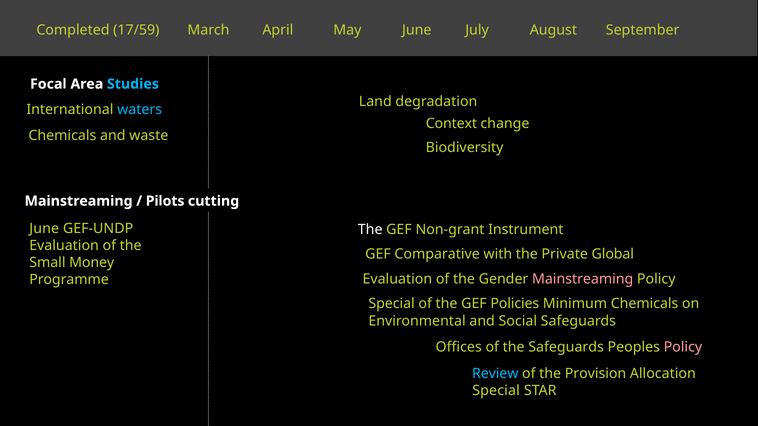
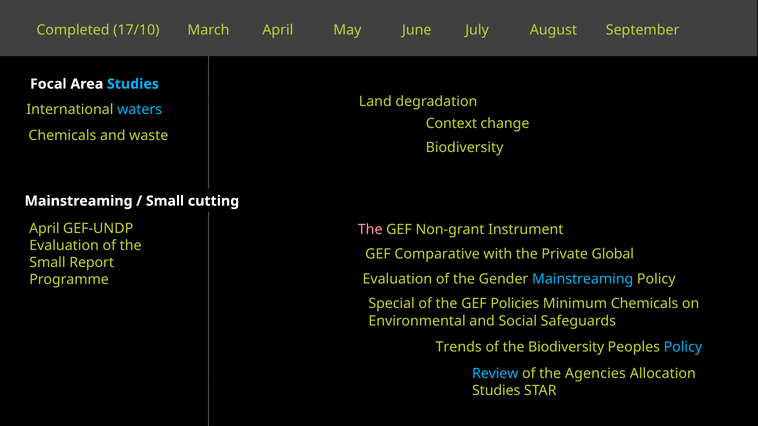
17/59: 17/59 -> 17/10
Pilots at (165, 201): Pilots -> Small
June at (44, 229): June -> April
The at (370, 230) colour: white -> pink
Money: Money -> Report
Mainstreaming at (583, 279) colour: pink -> light blue
Offices: Offices -> Trends
the Safeguards: Safeguards -> Biodiversity
Policy at (683, 347) colour: pink -> light blue
Provision: Provision -> Agencies
Special at (496, 391): Special -> Studies
